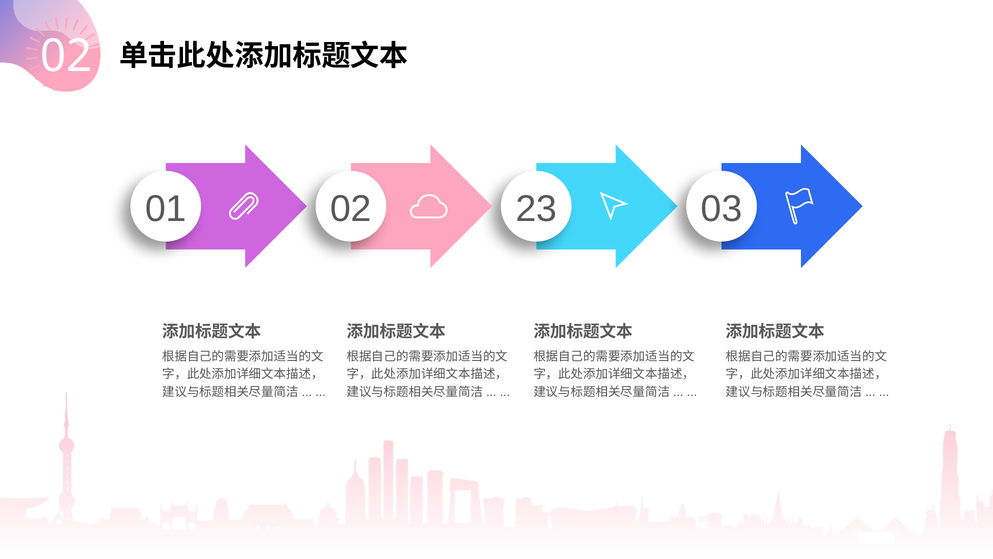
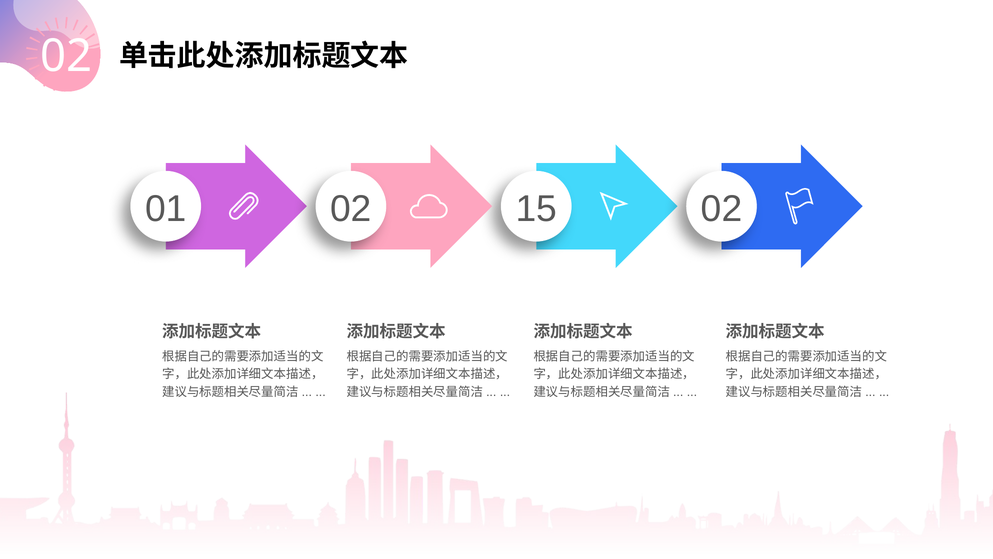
23: 23 -> 15
02 03: 03 -> 02
